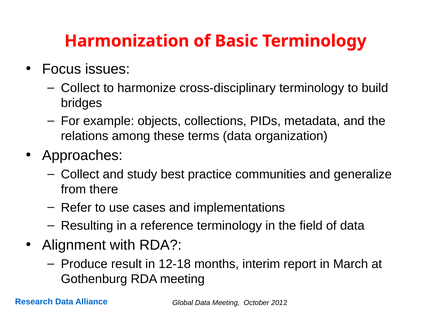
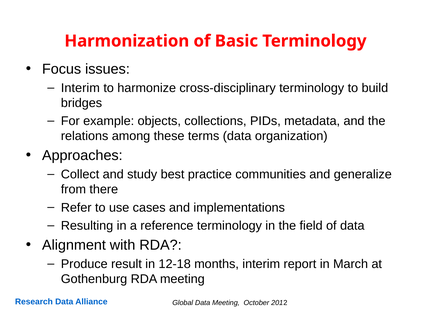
Collect at (80, 88): Collect -> Interim
